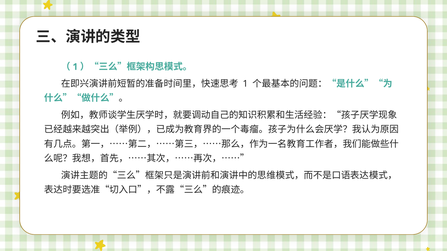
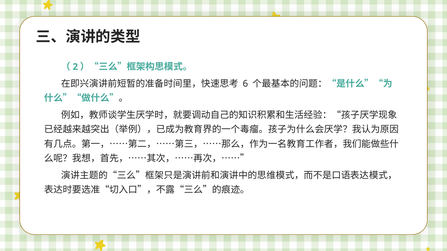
1 at (75, 67): 1 -> 2
1 at (245, 84): 1 -> 6
